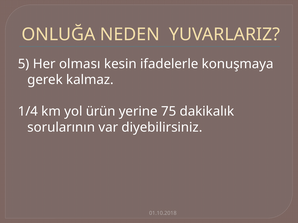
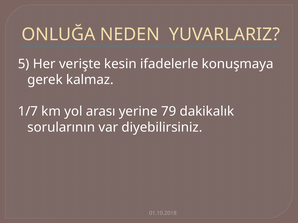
olması: olması -> verişte
1/4: 1/4 -> 1/7
ürün: ürün -> arası
75: 75 -> 79
